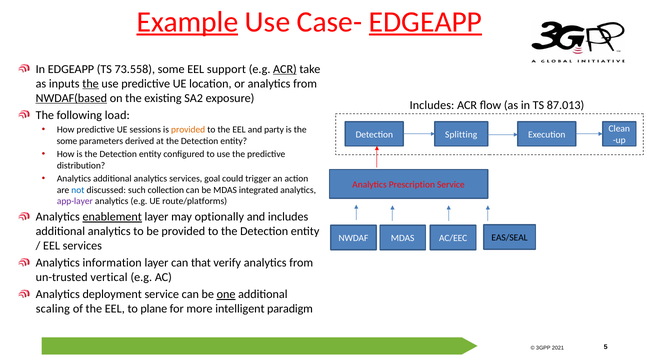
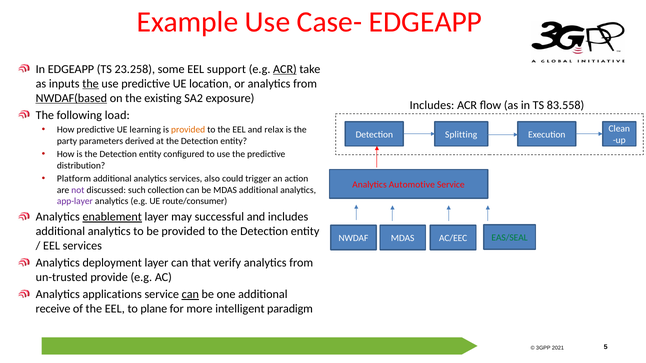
Example underline: present -> none
EDGEAPP at (425, 22) underline: present -> none
73.558: 73.558 -> 23.258
87.013: 87.013 -> 83.558
sessions: sessions -> learning
party: party -> relax
some at (67, 141): some -> party
Analytics at (74, 179): Analytics -> Platform
goal: goal -> also
Prescription: Prescription -> Automotive
not colour: blue -> purple
MDAS integrated: integrated -> additional
route/platforms: route/platforms -> route/consumer
optionally: optionally -> successful
EAS/SEAL colour: black -> green
information: information -> deployment
vertical: vertical -> provide
deployment: deployment -> applications
can at (190, 295) underline: none -> present
one underline: present -> none
scaling: scaling -> receive
